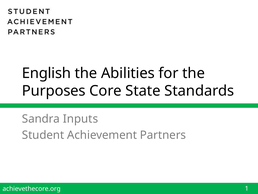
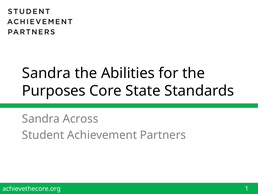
English at (46, 73): English -> Sandra
Inputs: Inputs -> Across
